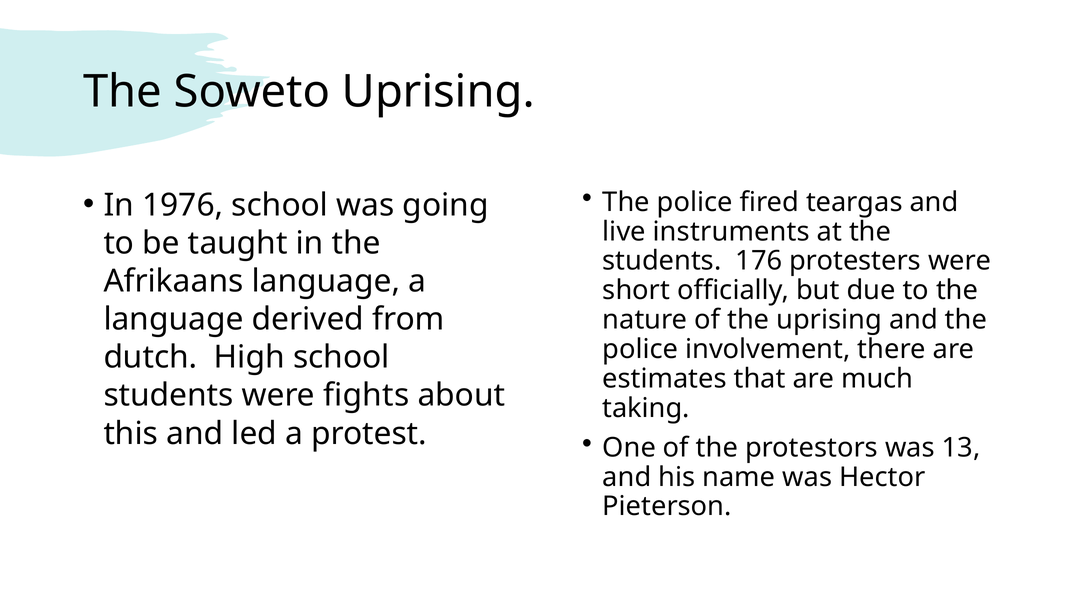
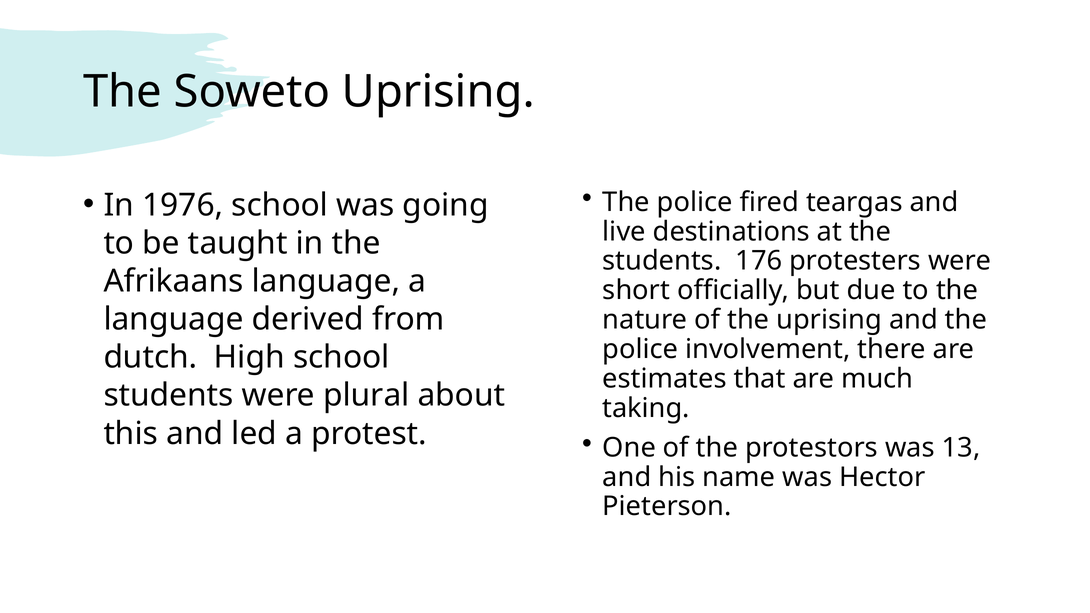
instruments: instruments -> destinations
fights: fights -> plural
